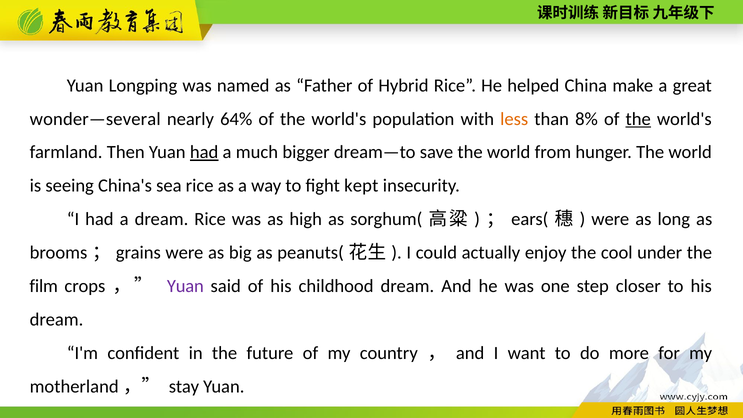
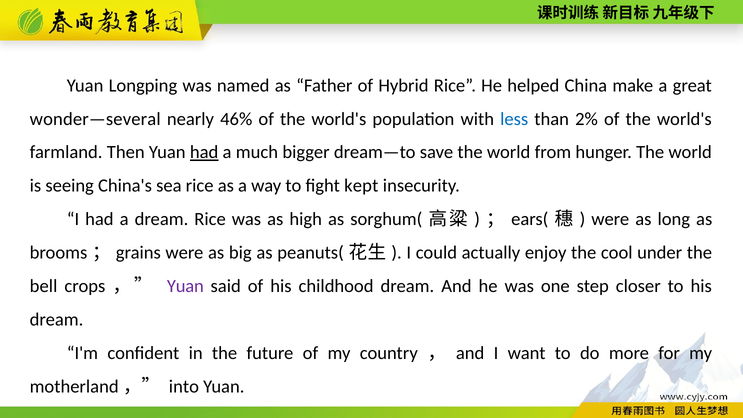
64%: 64% -> 46%
less colour: orange -> blue
8%: 8% -> 2%
the at (638, 119) underline: present -> none
film: film -> bell
stay: stay -> into
